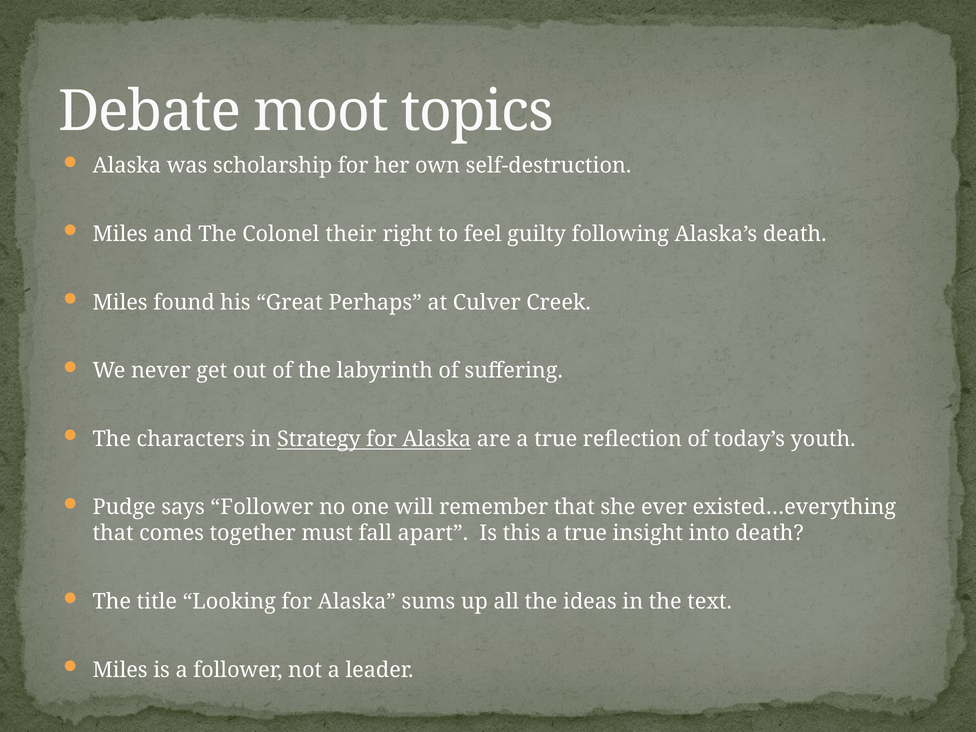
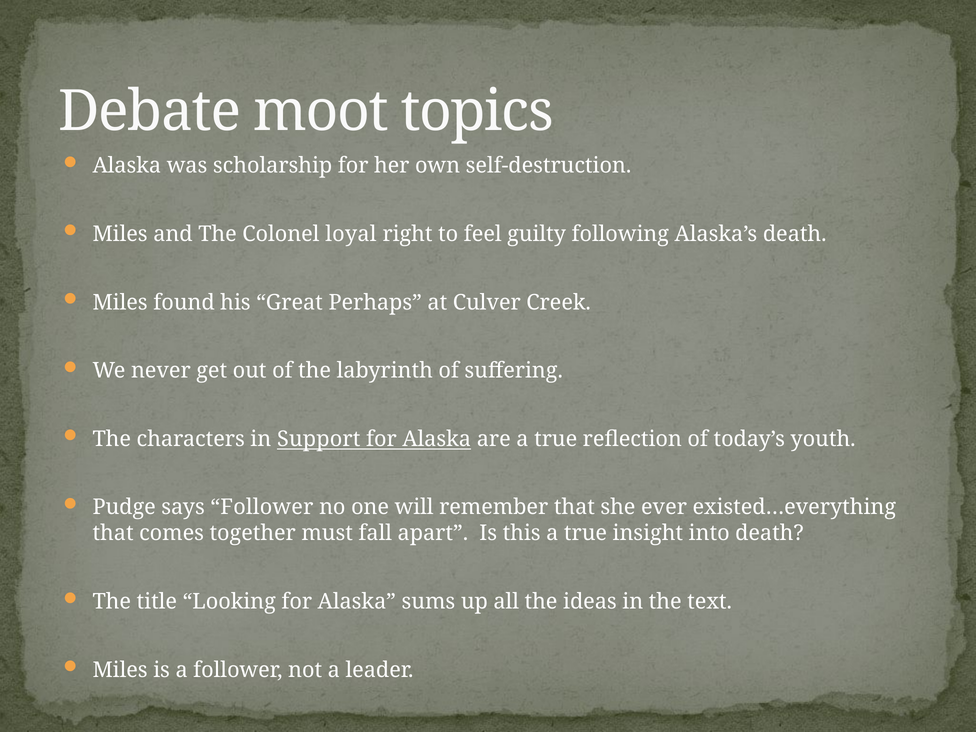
their: their -> loyal
Strategy: Strategy -> Support
